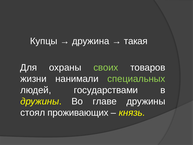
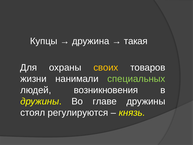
своих colour: light green -> yellow
государствами: государствами -> возникновения
проживающих: проживающих -> регулируются
